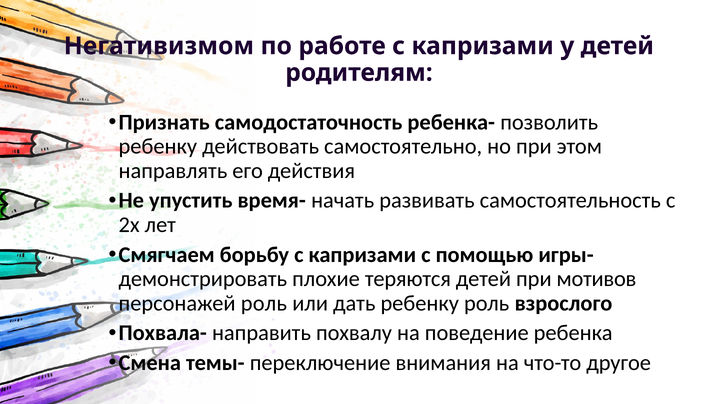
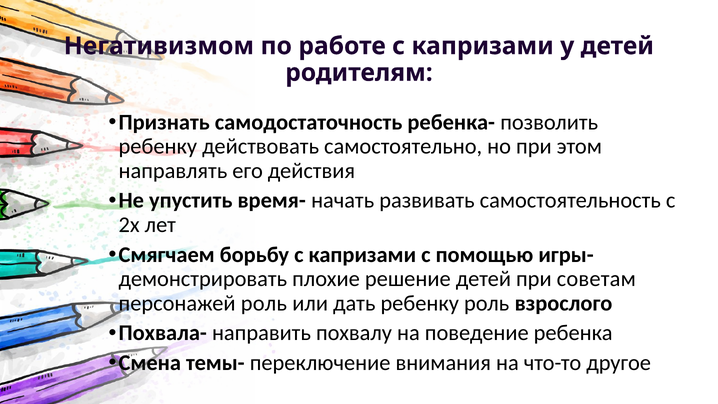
теряются: теряются -> решение
мотивов: мотивов -> советам
